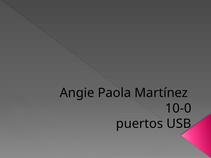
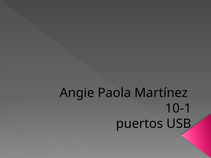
10-0: 10-0 -> 10-1
